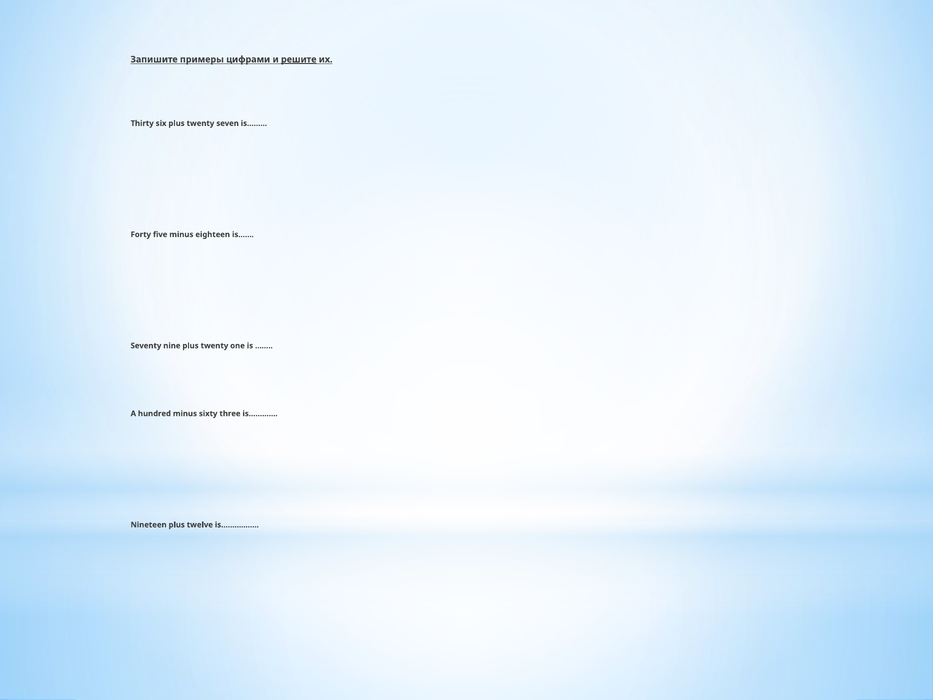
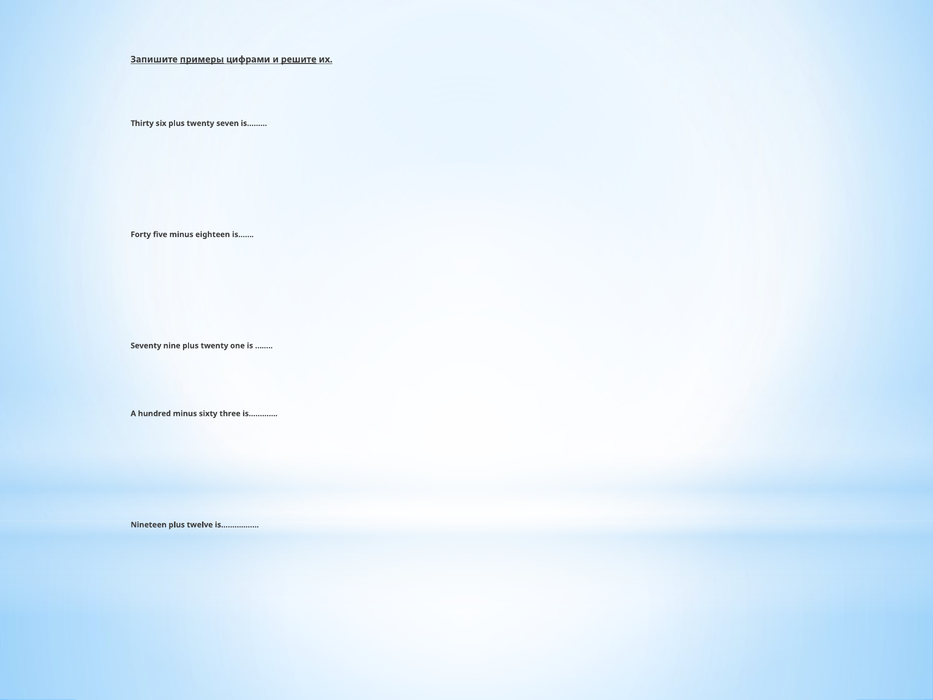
примеры underline: none -> present
